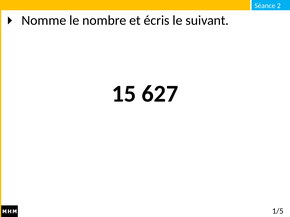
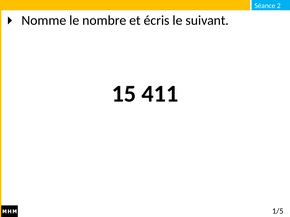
627: 627 -> 411
